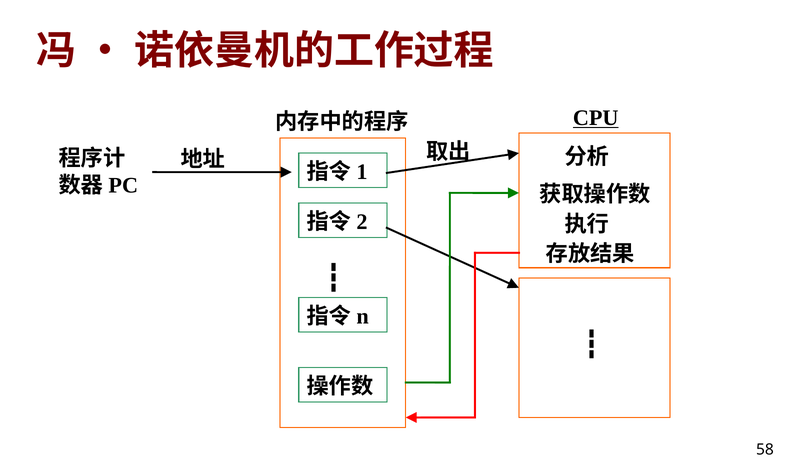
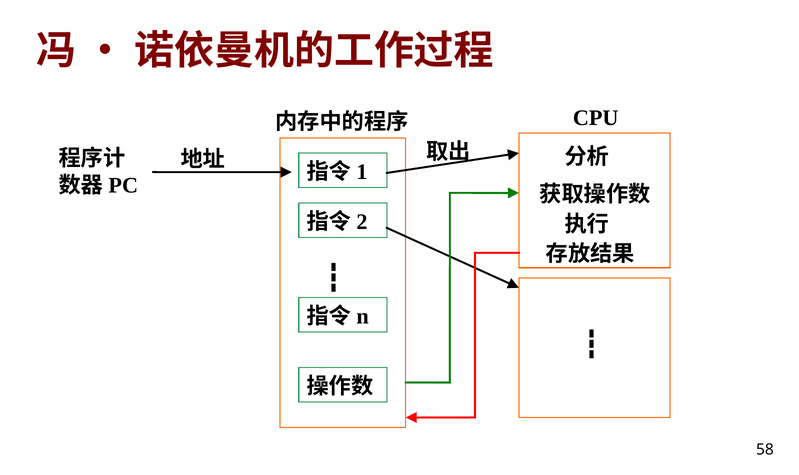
CPU underline: present -> none
